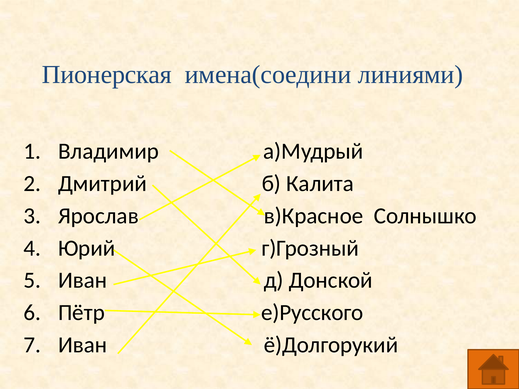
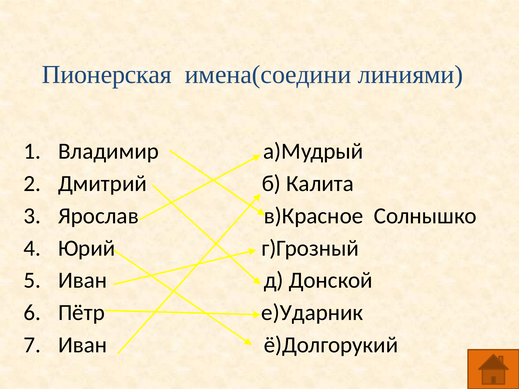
е)Русского: е)Русского -> е)Ударник
